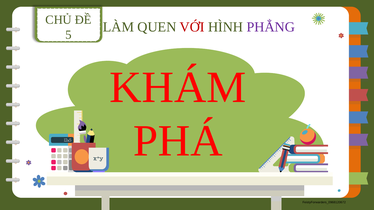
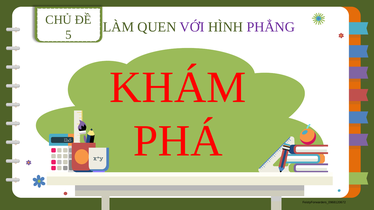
VỚI colour: red -> purple
